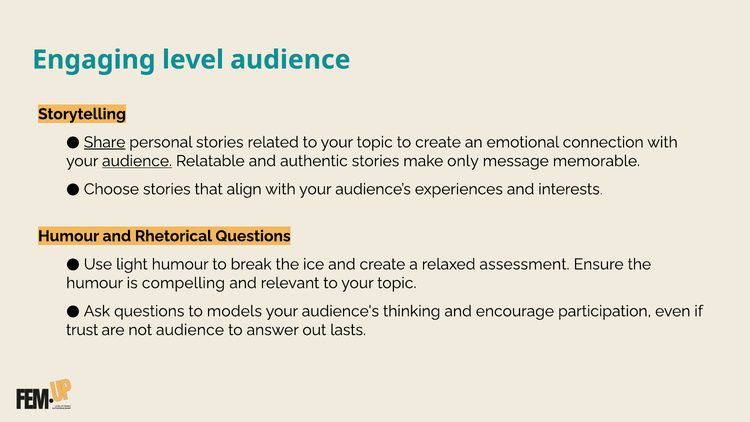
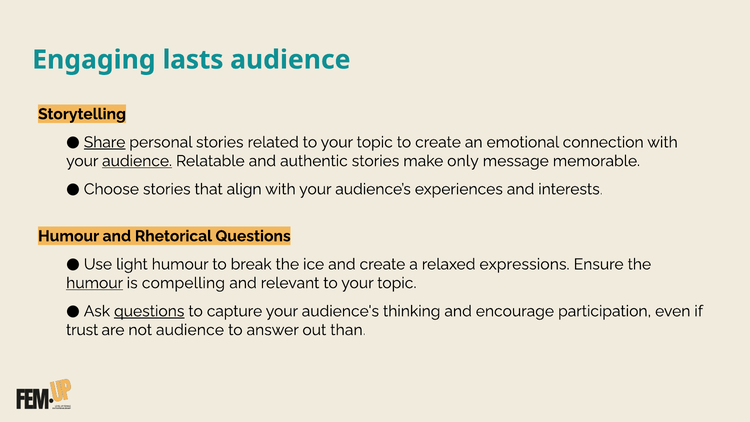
level: level -> lasts
assessment: assessment -> expressions
humour at (95, 283) underline: none -> present
questions at (149, 311) underline: none -> present
models: models -> capture
lasts: lasts -> than
